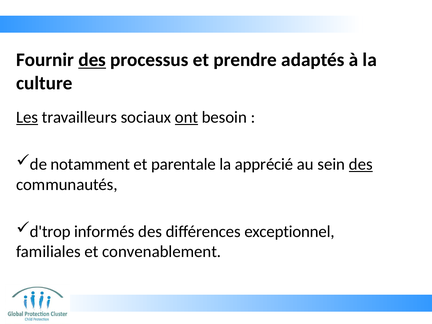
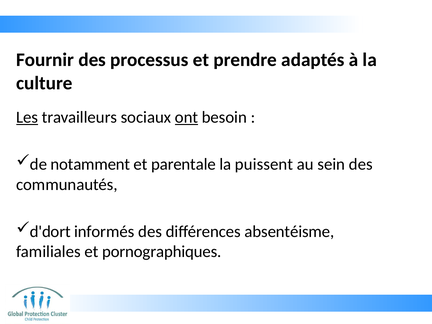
des at (92, 60) underline: present -> none
apprécié: apprécié -> puissent
des at (361, 164) underline: present -> none
d'trop: d'trop -> d'dort
exceptionnel: exceptionnel -> absentéisme
convenablement: convenablement -> pornographiques
